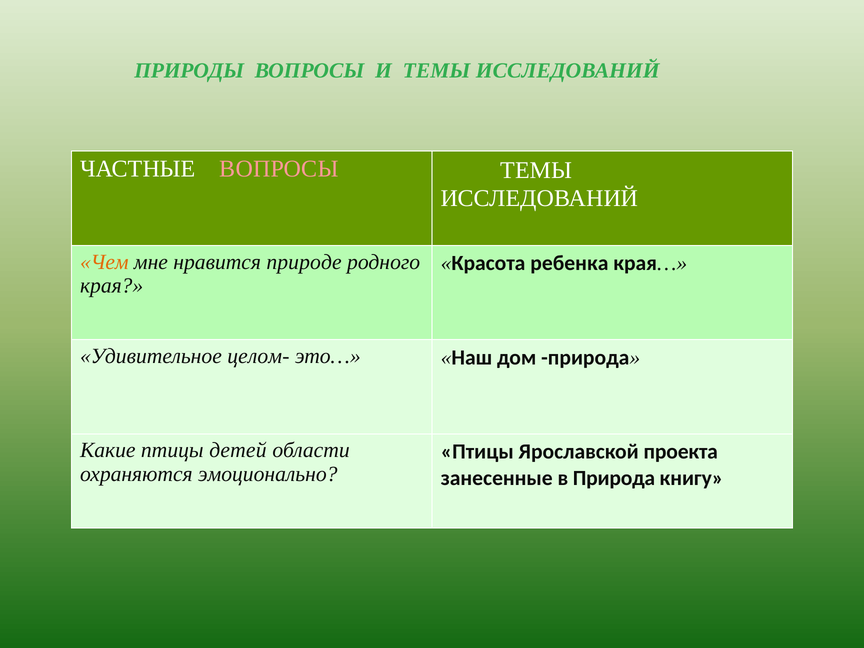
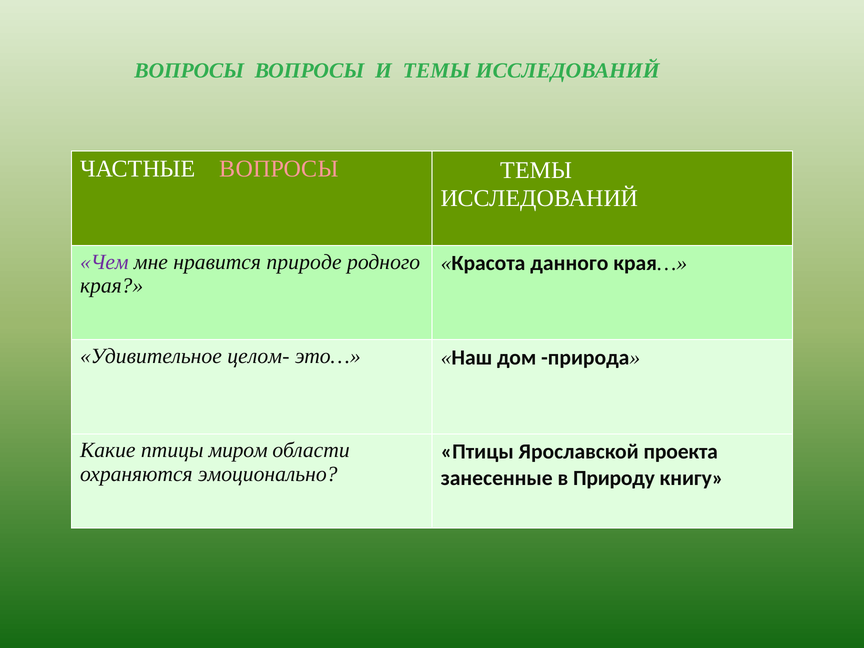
ПРИРОДЫ at (189, 71): ПРИРОДЫ -> ВОПРОСЫ
Чем colour: orange -> purple
ребенка: ребенка -> данного
детей: детей -> миром
в Природа: Природа -> Природу
